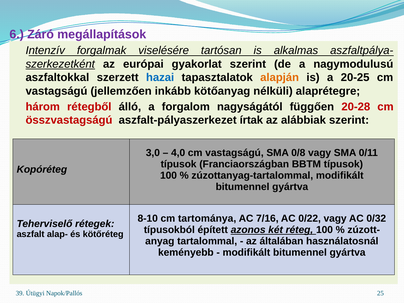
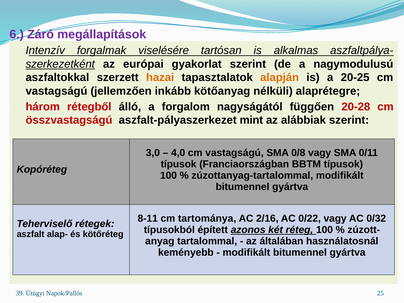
hazai colour: blue -> orange
írtak: írtak -> mint
8-10: 8-10 -> 8-11
7/16: 7/16 -> 2/16
